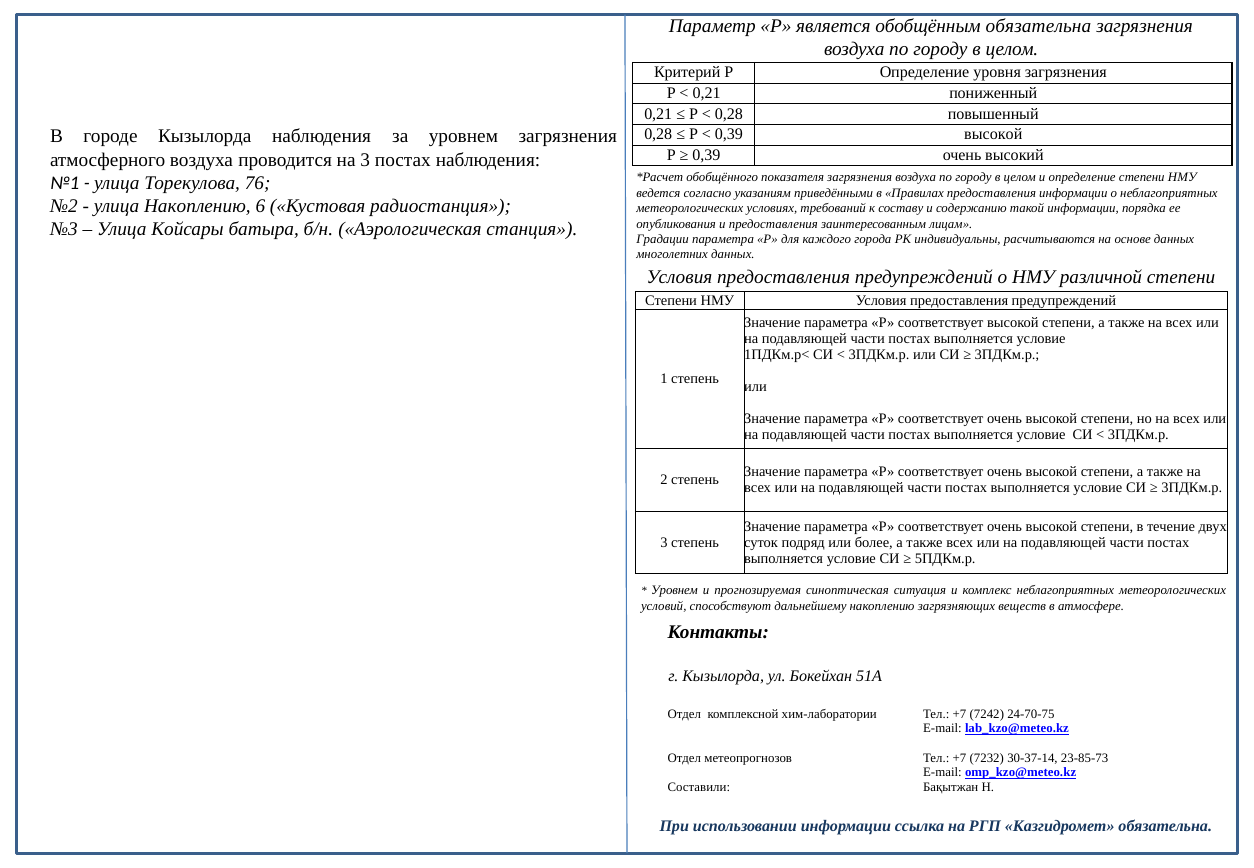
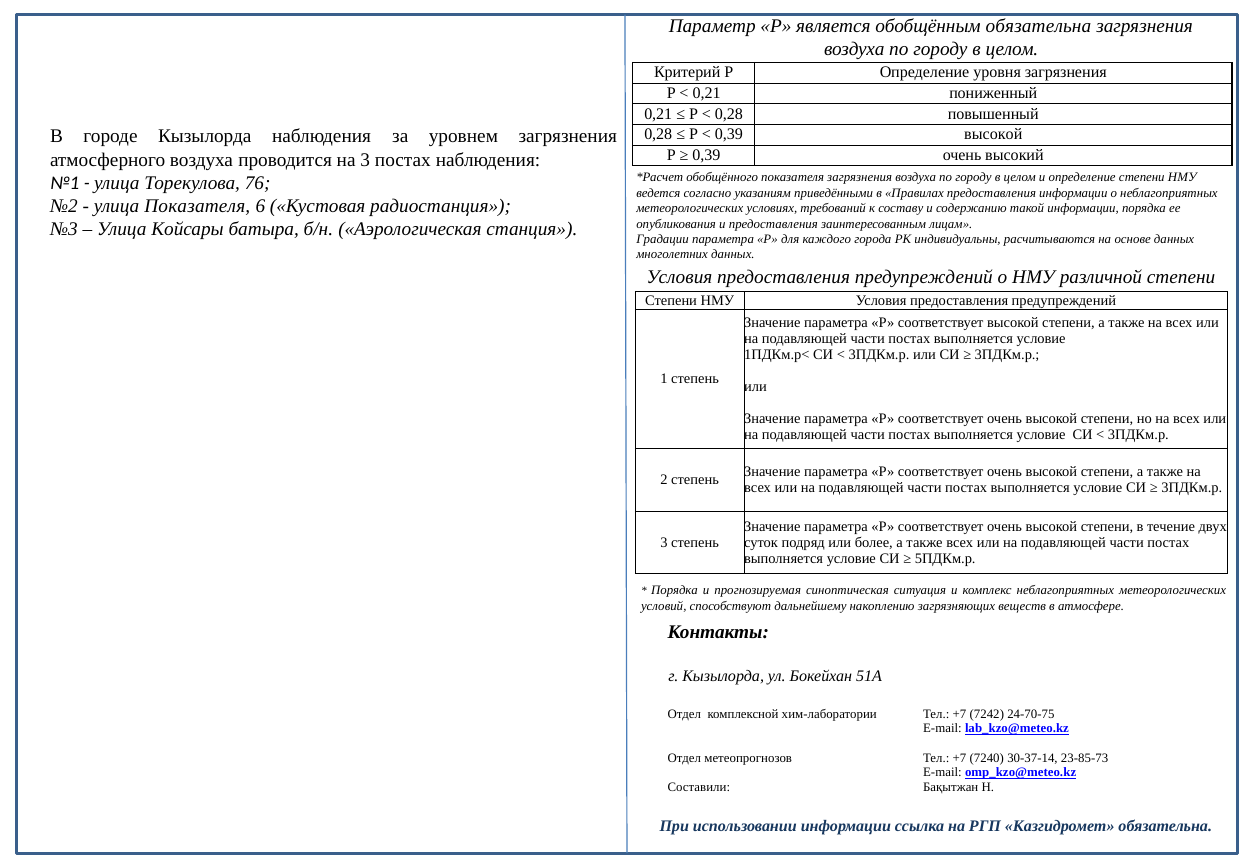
улица Накоплению: Накоплению -> Показателя
Уровнем at (675, 590): Уровнем -> Порядка
7232: 7232 -> 7240
